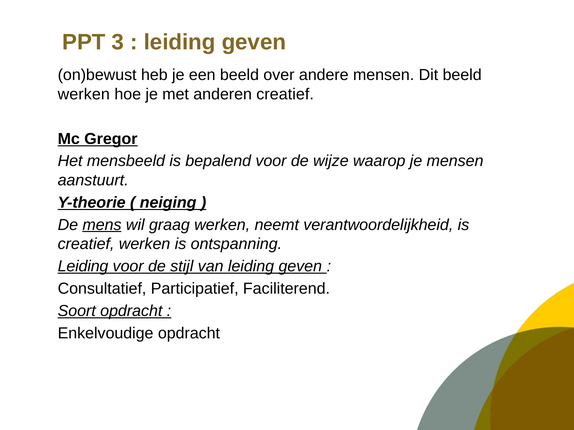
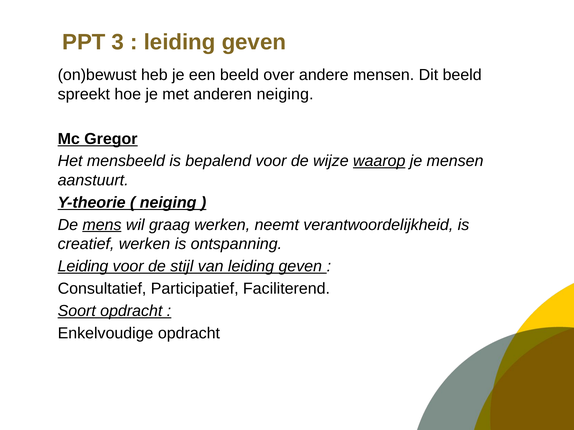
werken at (84, 94): werken -> spreekt
anderen creatief: creatief -> neiging
waarop underline: none -> present
